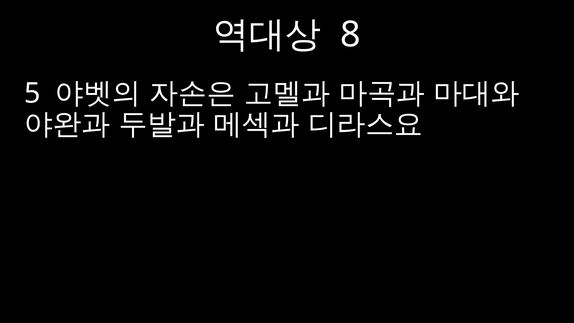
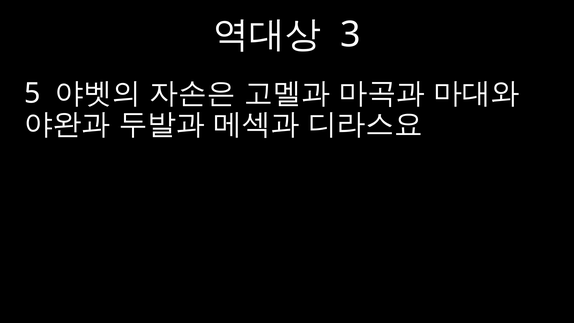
8: 8 -> 3
